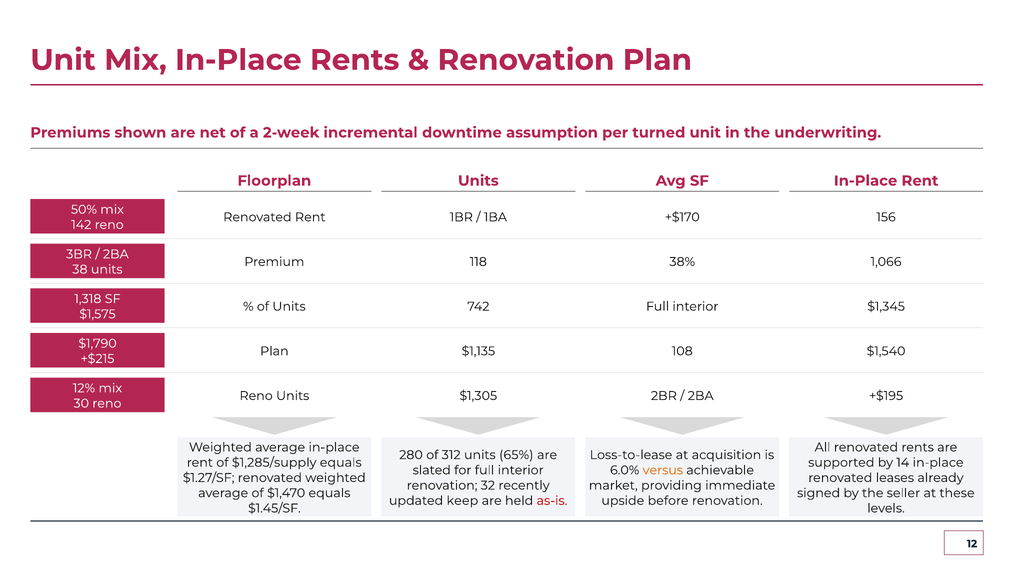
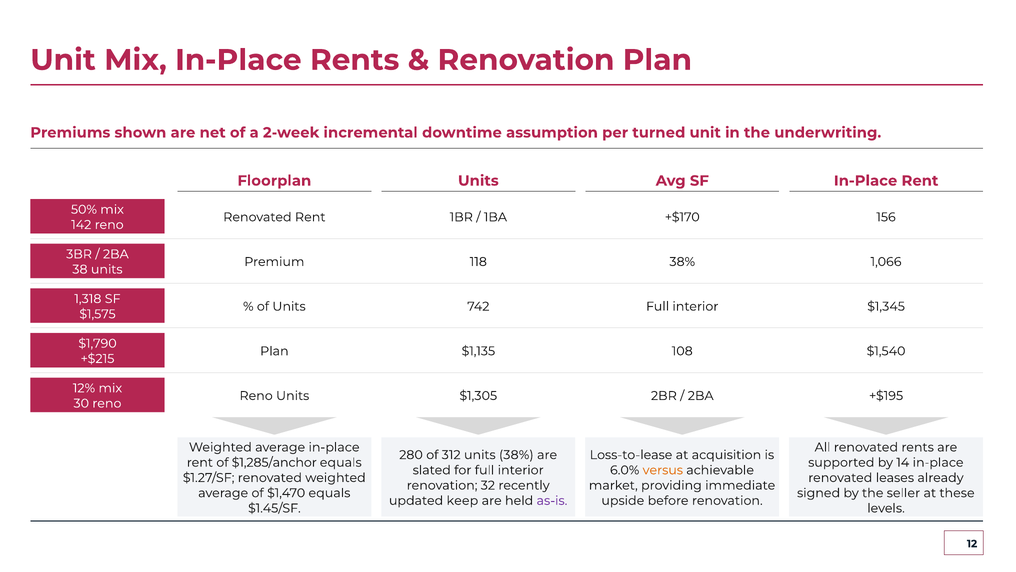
units 65%: 65% -> 38%
$1,285/supply: $1,285/supply -> $1,285/anchor
as-is colour: red -> purple
